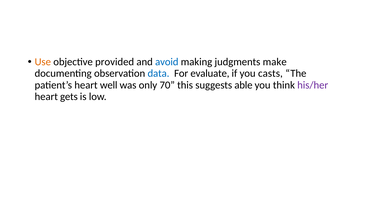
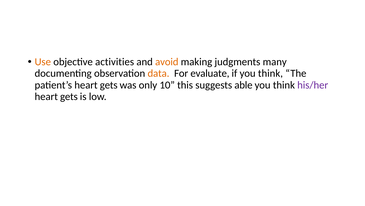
provided: provided -> activities
avoid colour: blue -> orange
make: make -> many
data colour: blue -> orange
if you casts: casts -> think
patient’s heart well: well -> gets
70: 70 -> 10
